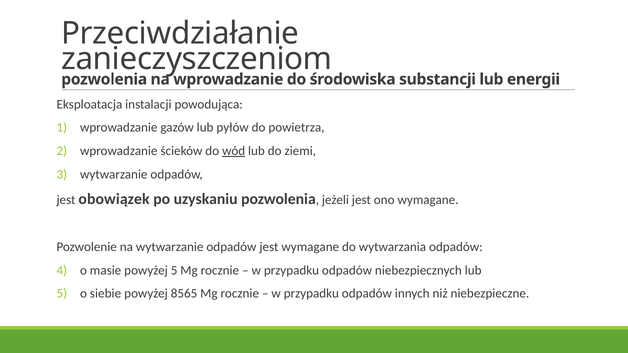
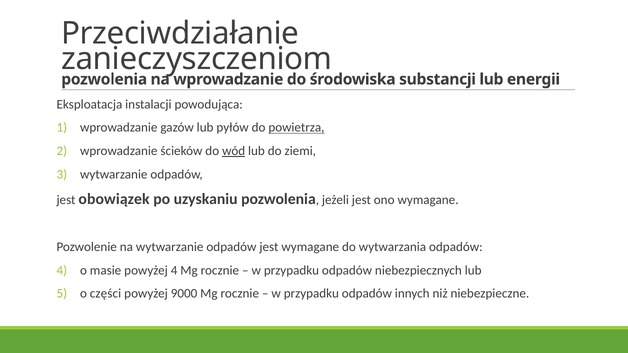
powietrza underline: none -> present
powyżej 5: 5 -> 4
siebie: siebie -> części
8565: 8565 -> 9000
